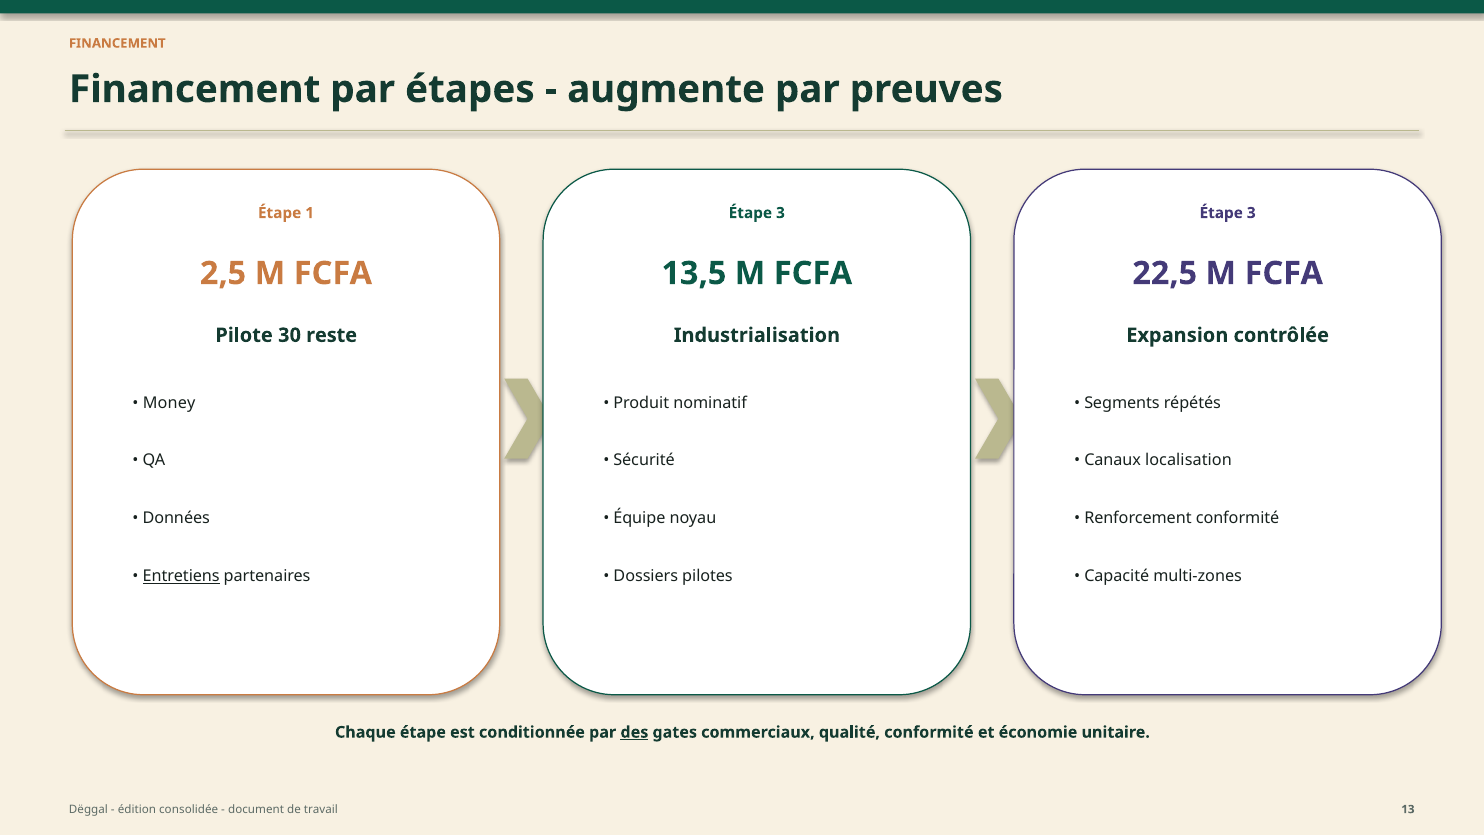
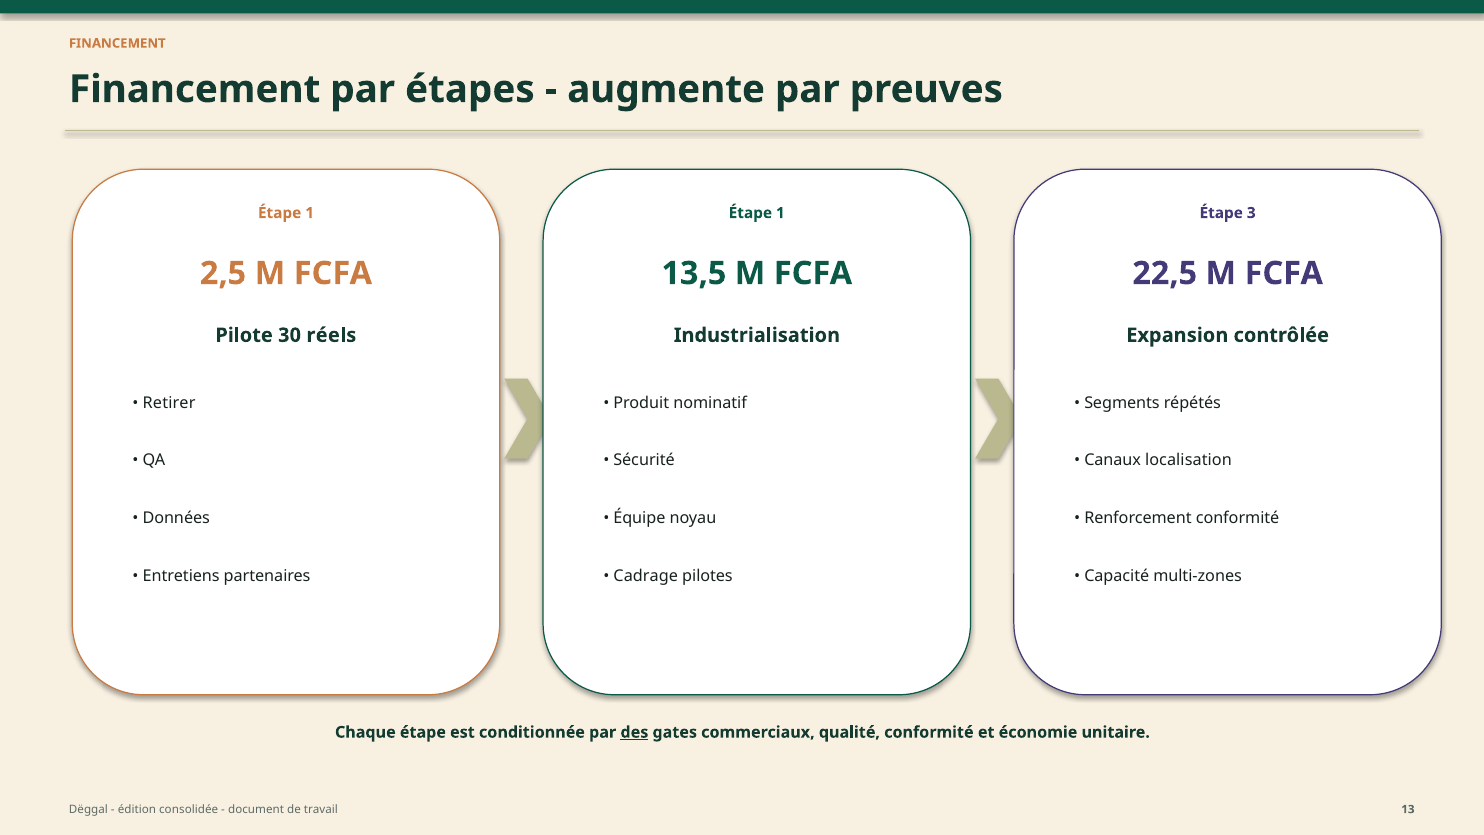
3 at (780, 213): 3 -> 1
reste: reste -> réels
Money: Money -> Retirer
Entretiens underline: present -> none
Dossiers: Dossiers -> Cadrage
